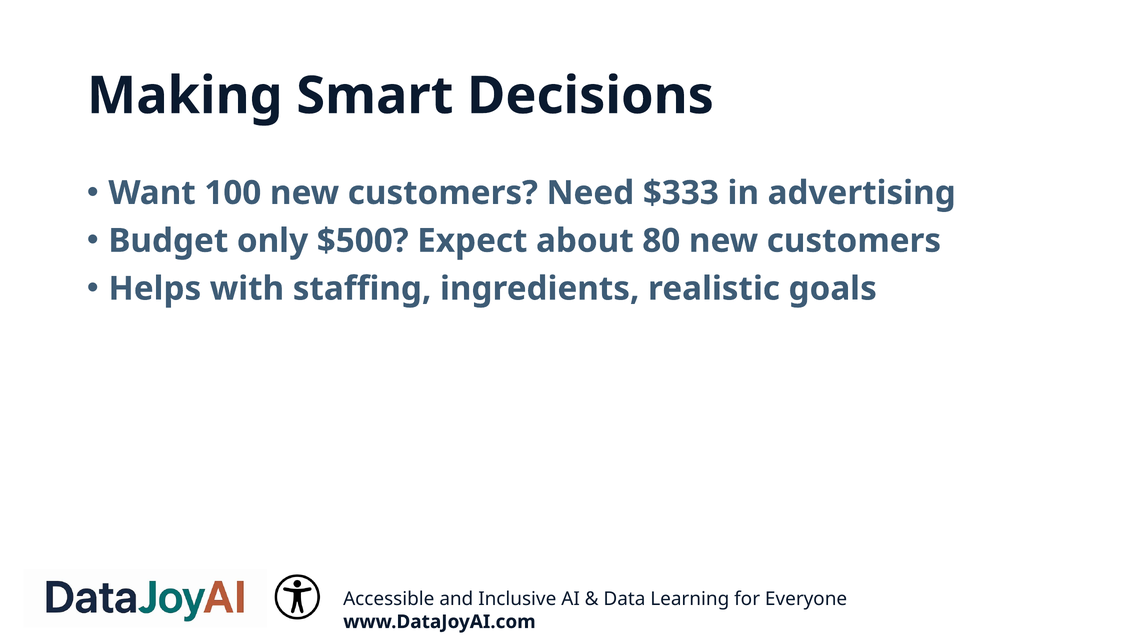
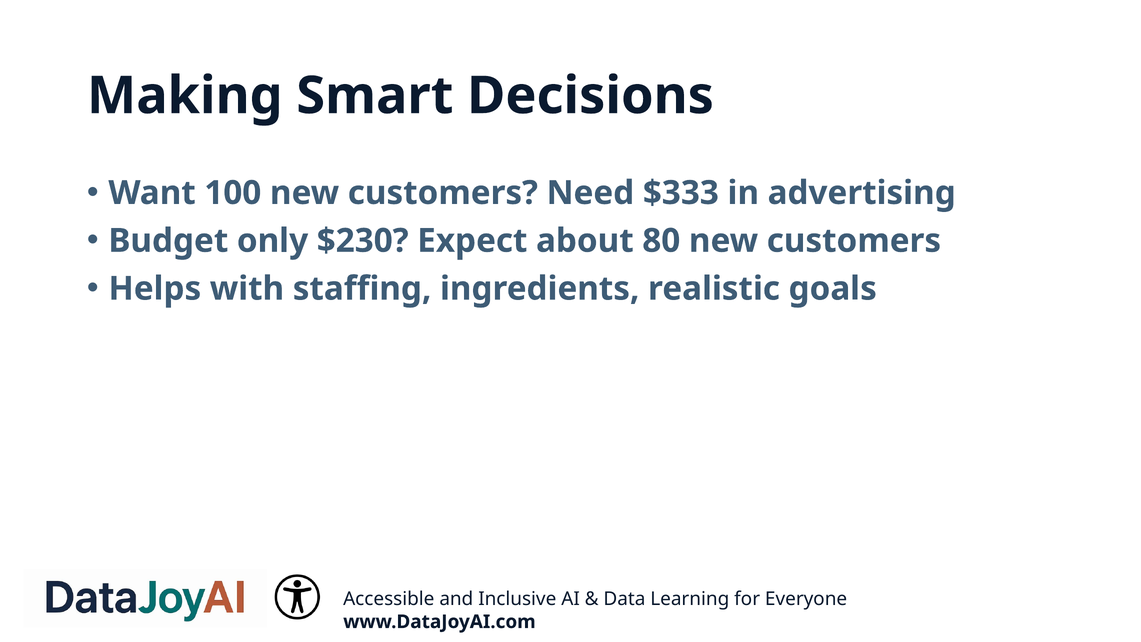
$500: $500 -> $230
